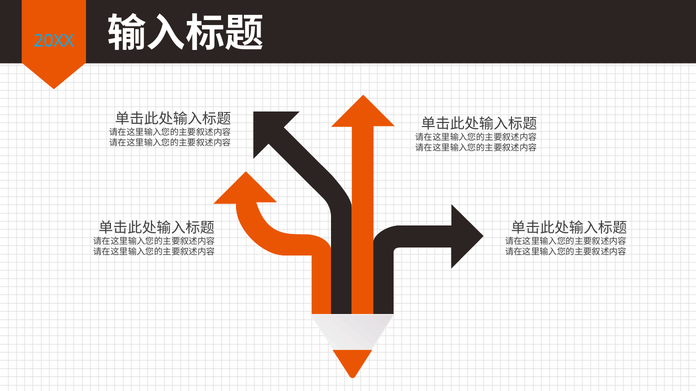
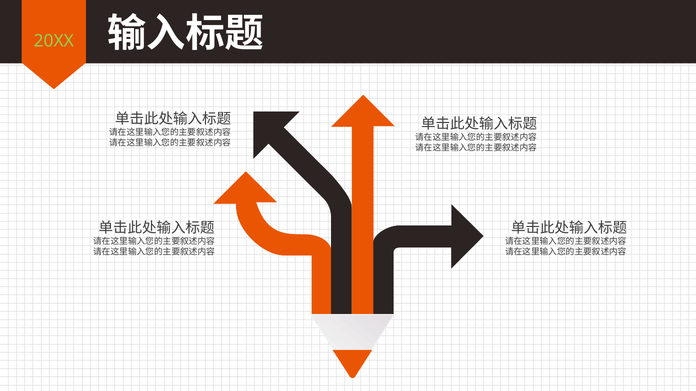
20XX colour: light blue -> light green
